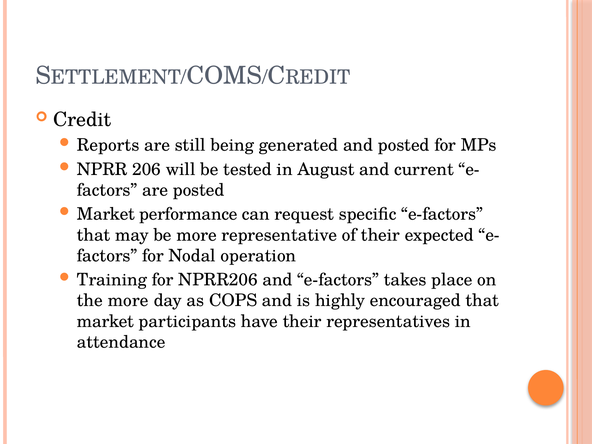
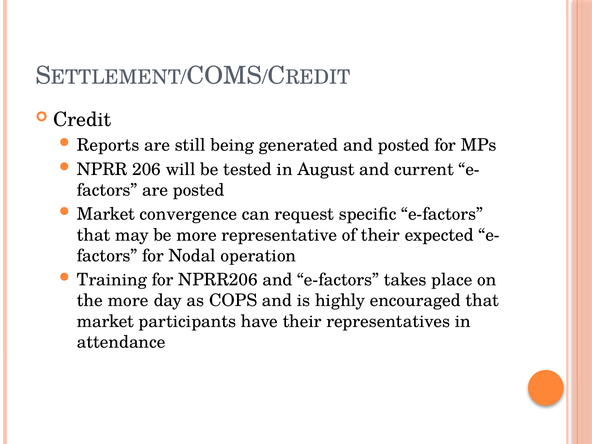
performance: performance -> convergence
